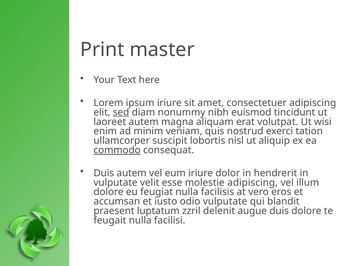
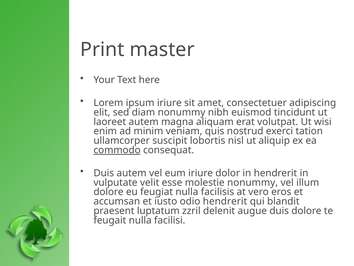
sed underline: present -> none
molestie adipiscing: adipiscing -> nonummy
odio vulputate: vulputate -> hendrerit
